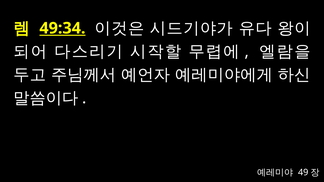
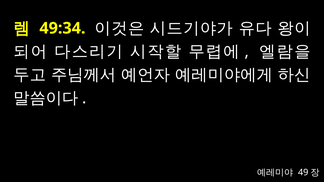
49:34 underline: present -> none
